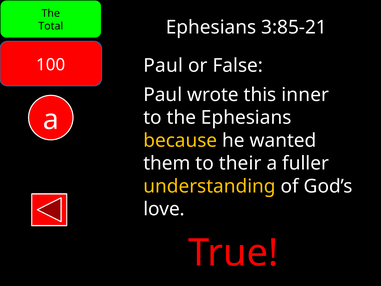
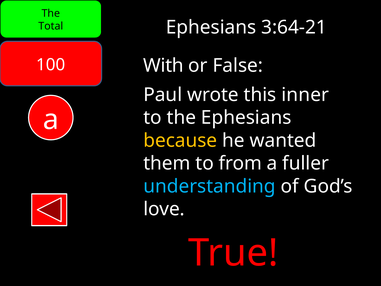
3:85-21: 3:85-21 -> 3:64-21
Paul at (163, 65): Paul -> With
their: their -> from
understanding colour: yellow -> light blue
